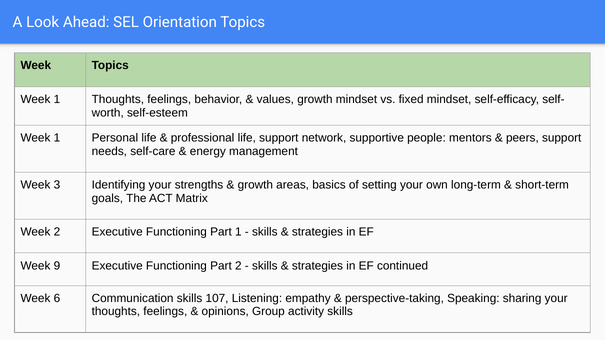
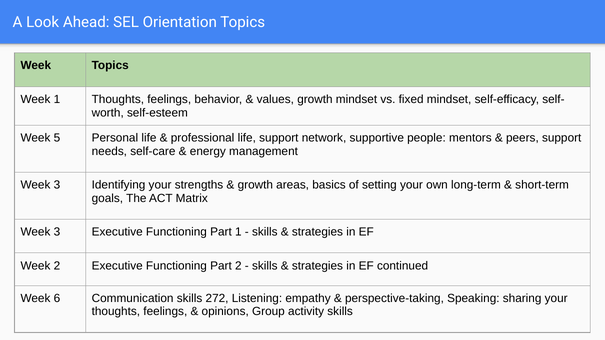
1 at (57, 138): 1 -> 5
2 at (57, 232): 2 -> 3
Week 9: 9 -> 2
107: 107 -> 272
